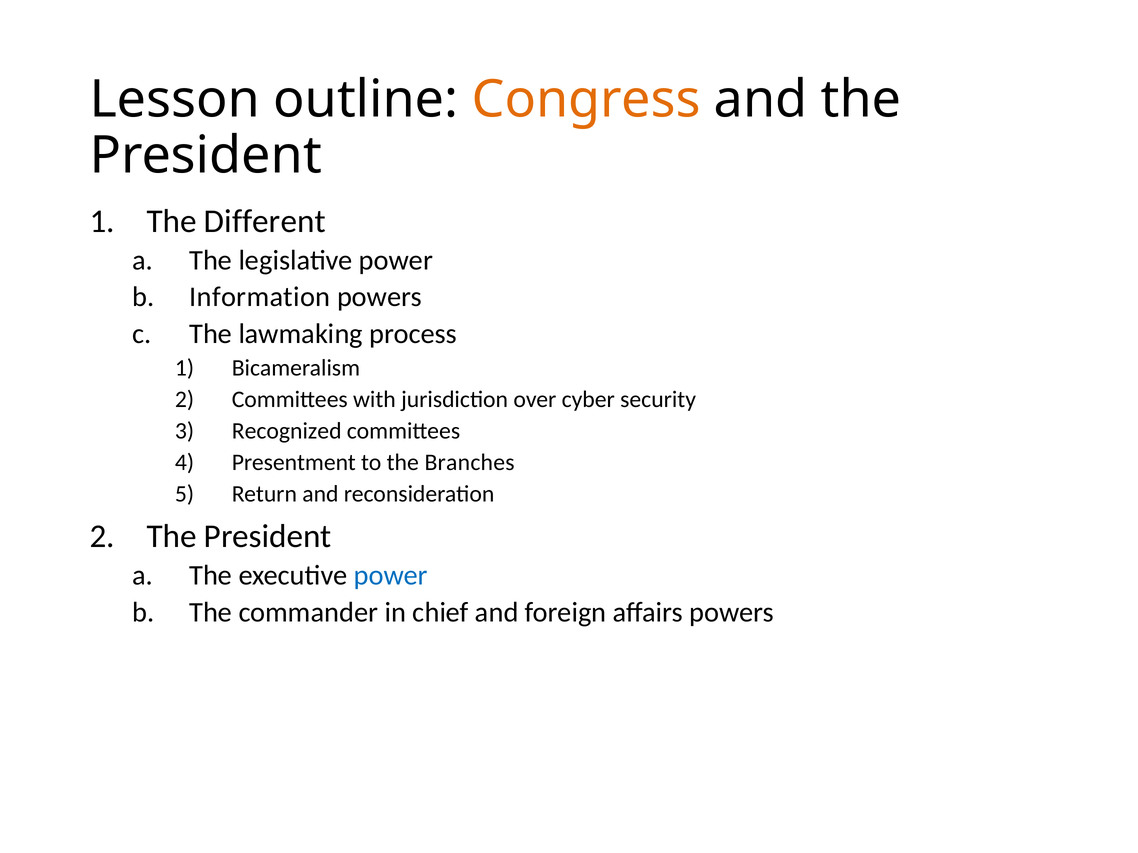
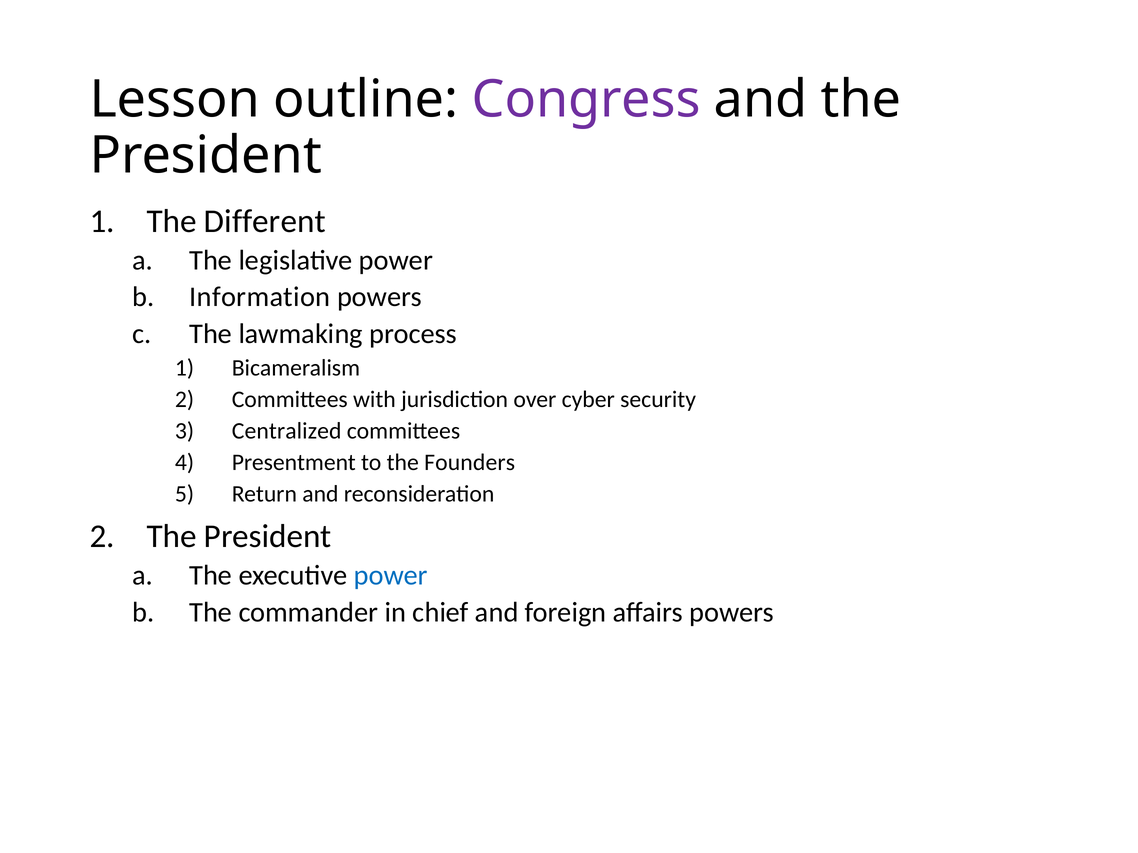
Congress colour: orange -> purple
Recognized: Recognized -> Centralized
Branches: Branches -> Founders
